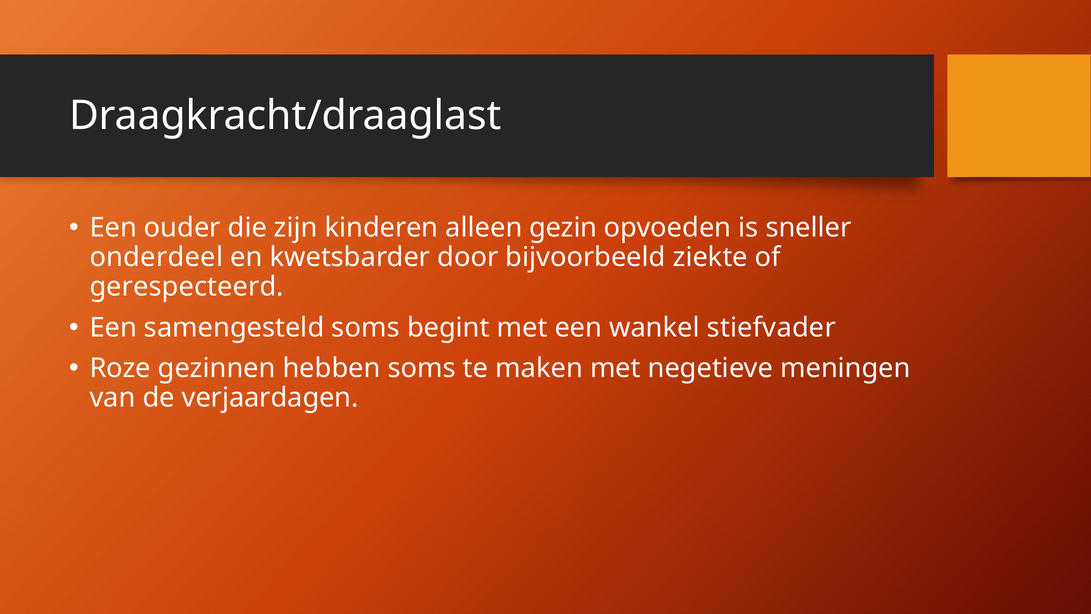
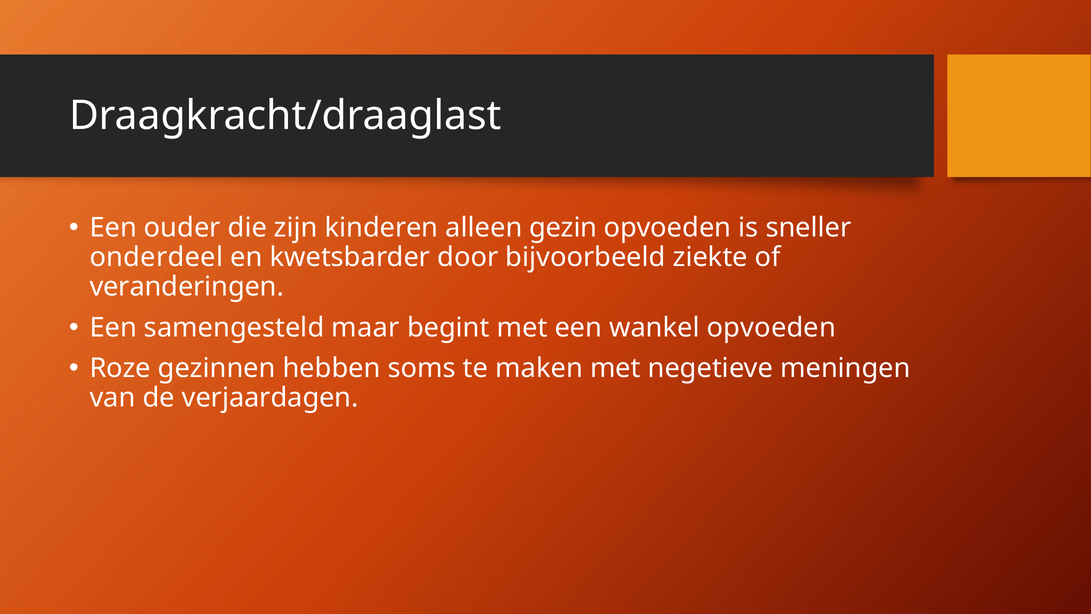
gerespecteerd: gerespecteerd -> veranderingen
samengesteld soms: soms -> maar
wankel stiefvader: stiefvader -> opvoeden
